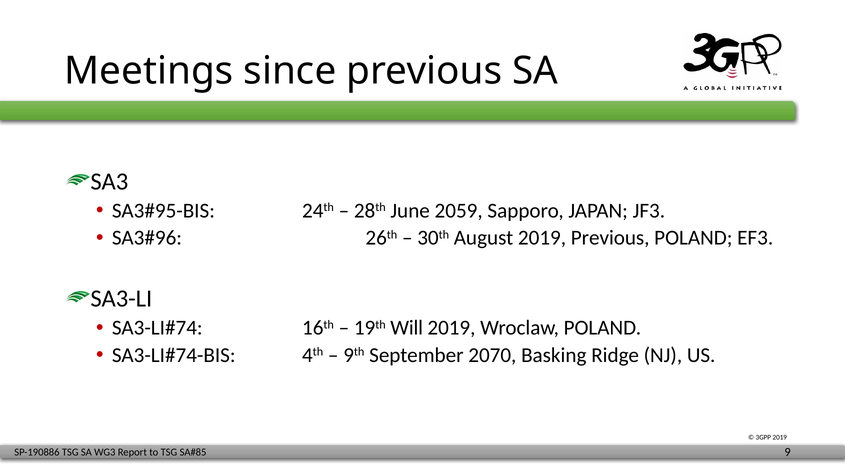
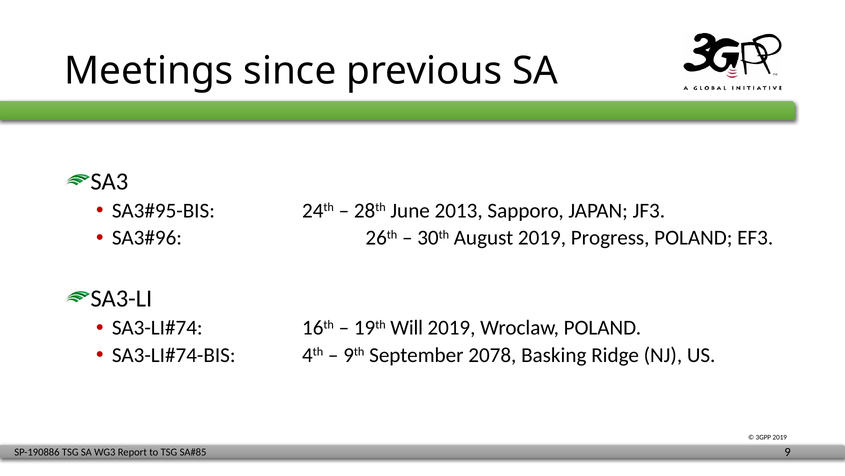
2059: 2059 -> 2013
2019 Previous: Previous -> Progress
2070: 2070 -> 2078
